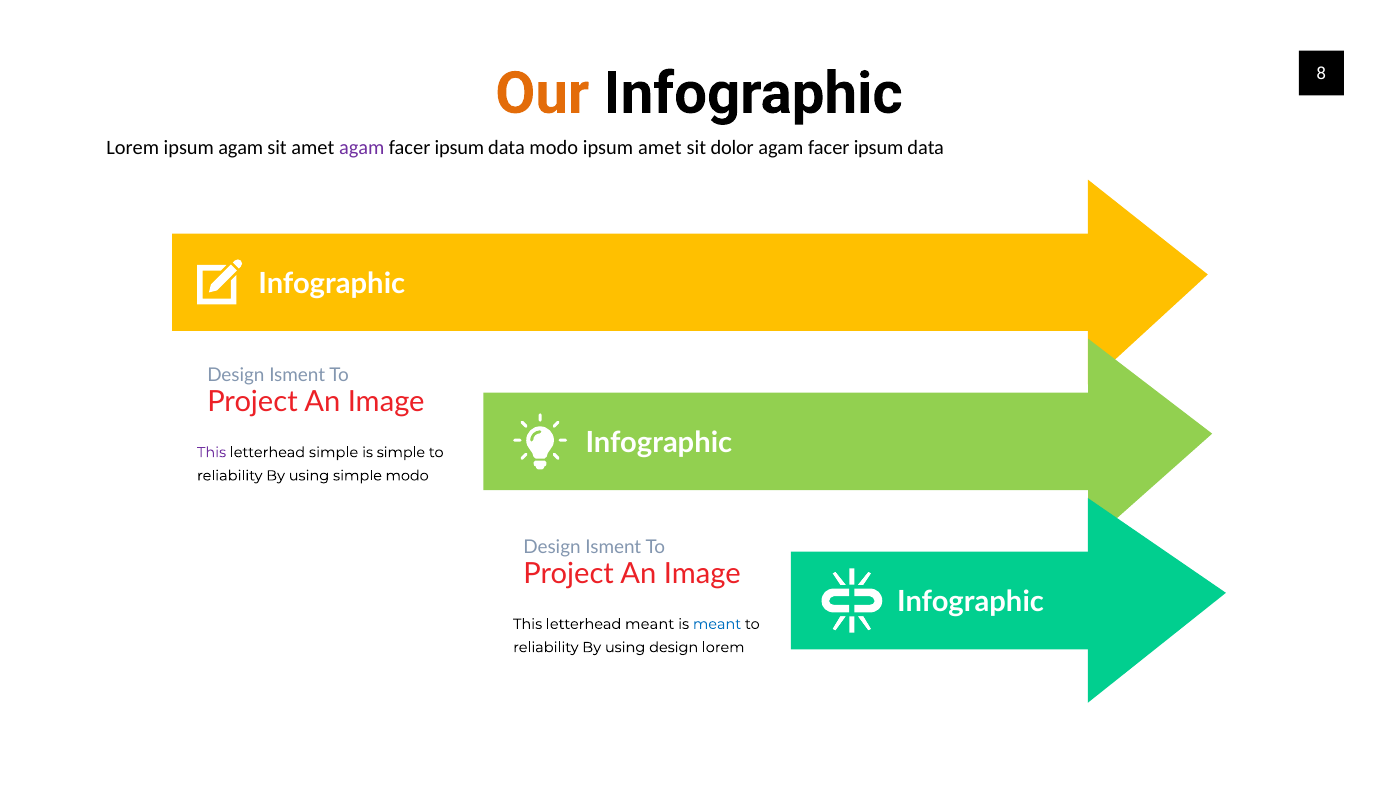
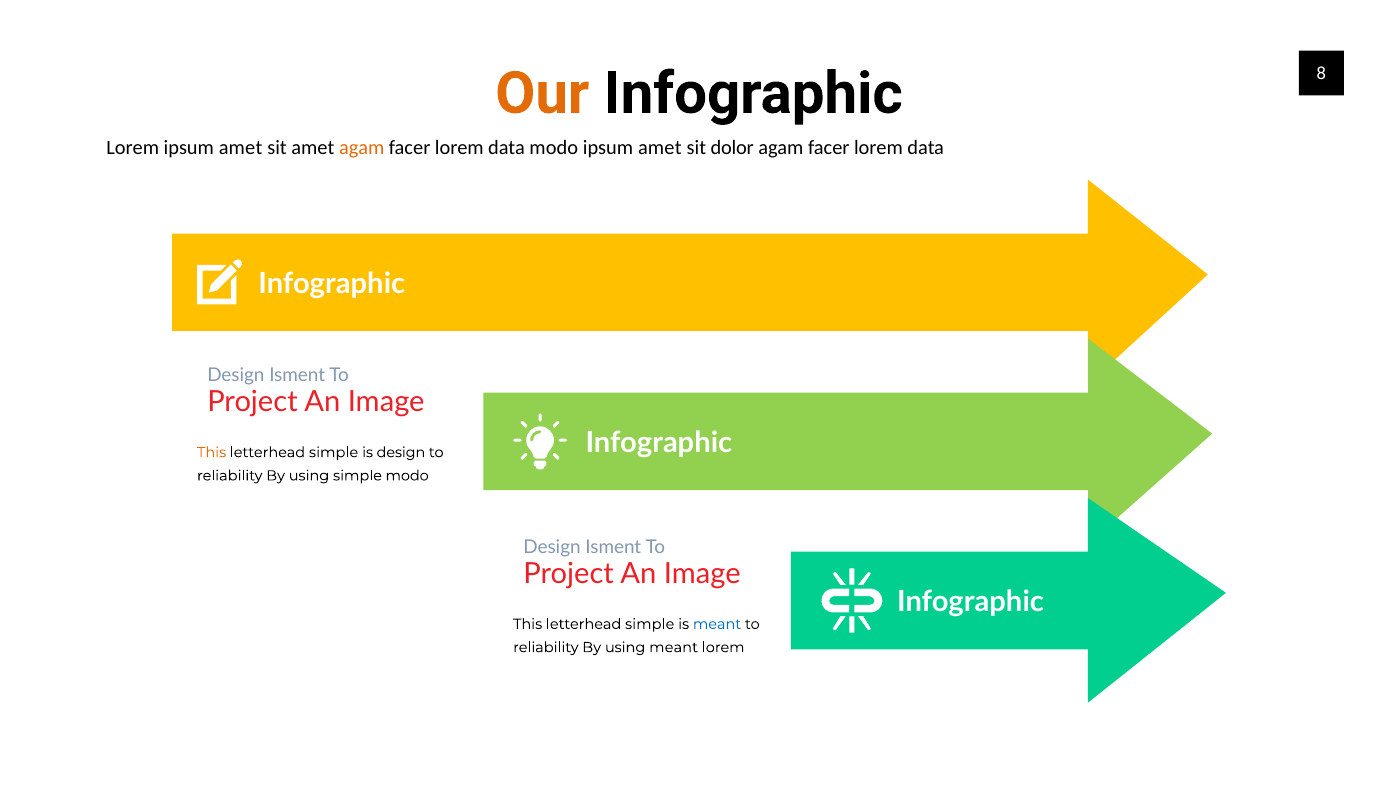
Lorem ipsum agam: agam -> amet
agam at (362, 148) colour: purple -> orange
ipsum at (459, 148): ipsum -> lorem
ipsum at (879, 148): ipsum -> lorem
This at (212, 453) colour: purple -> orange
is simple: simple -> design
meant at (650, 624): meant -> simple
using design: design -> meant
